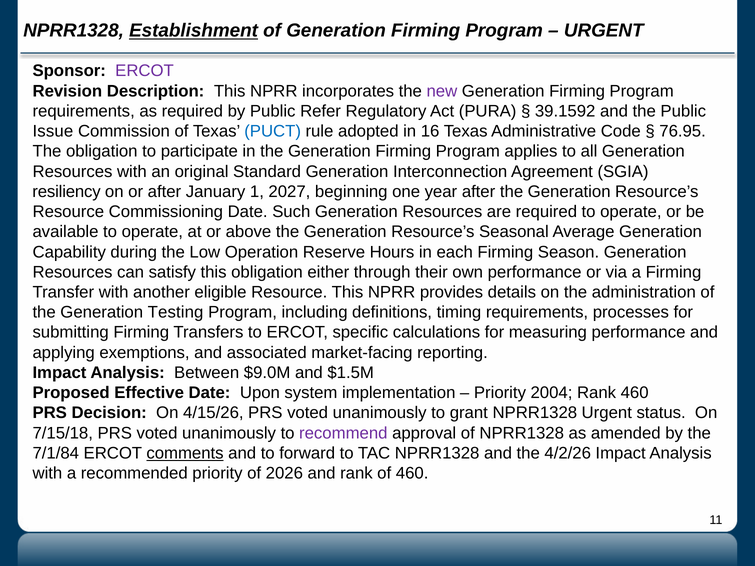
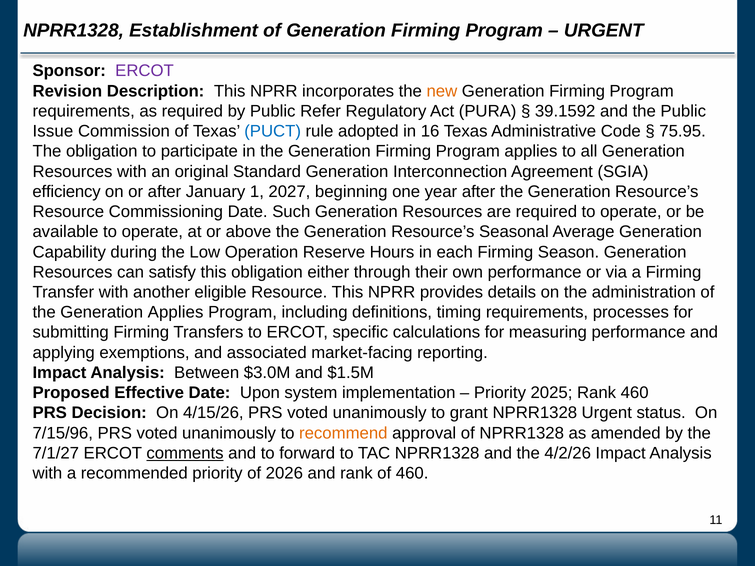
Establishment underline: present -> none
new colour: purple -> orange
76.95: 76.95 -> 75.95
resiliency: resiliency -> efficiency
Generation Testing: Testing -> Applies
$9.0M: $9.0M -> $3.0M
2004: 2004 -> 2025
7/15/18: 7/15/18 -> 7/15/96
recommend colour: purple -> orange
7/1/84: 7/1/84 -> 7/1/27
